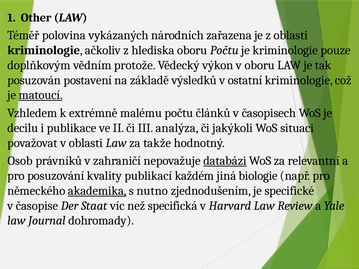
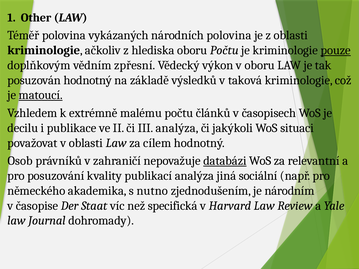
národních zařazena: zařazena -> polovina
pouze underline: none -> present
protože: protože -> zpřesní
posuzován postavení: postavení -> hodnotný
ostatní: ostatní -> taková
takže: takže -> cílem
publikací každém: každém -> analýza
biologie: biologie -> sociální
akademika underline: present -> none
specifické: specifické -> národním
